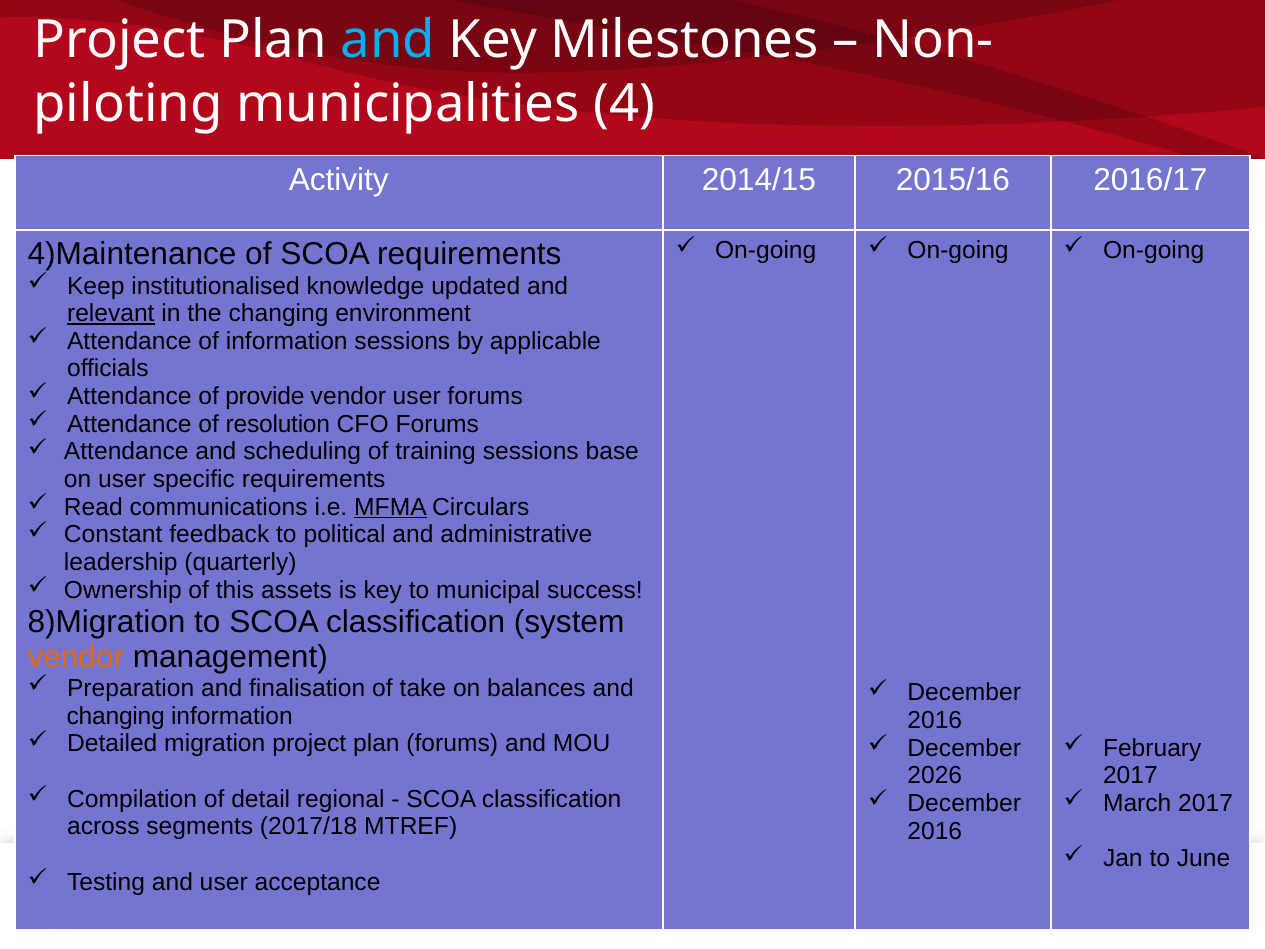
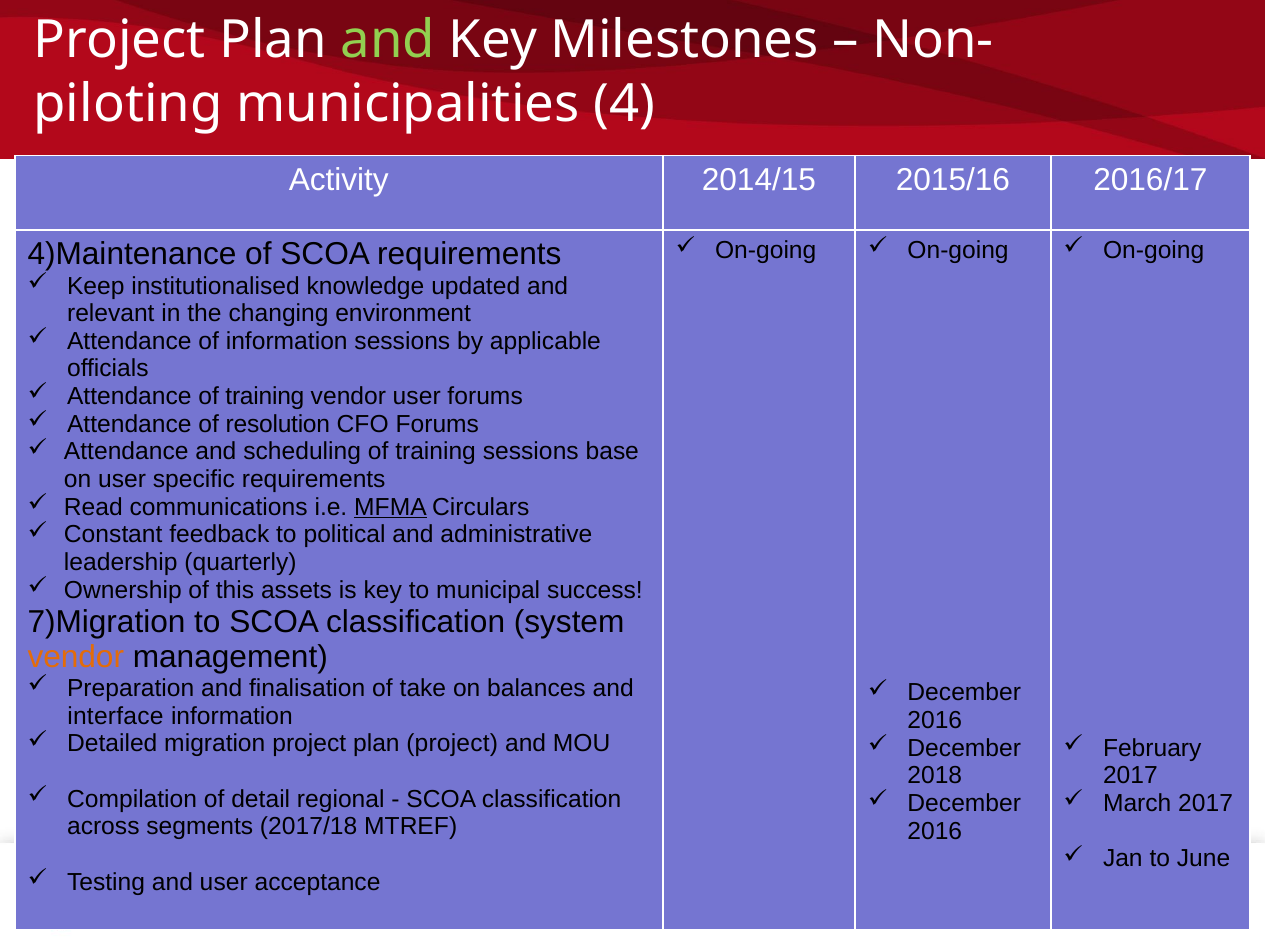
and at (388, 41) colour: light blue -> light green
relevant underline: present -> none
Attendance of provide: provide -> training
8)Migration: 8)Migration -> 7)Migration
changing at (116, 716): changing -> interface
plan forums: forums -> project
2026: 2026 -> 2018
